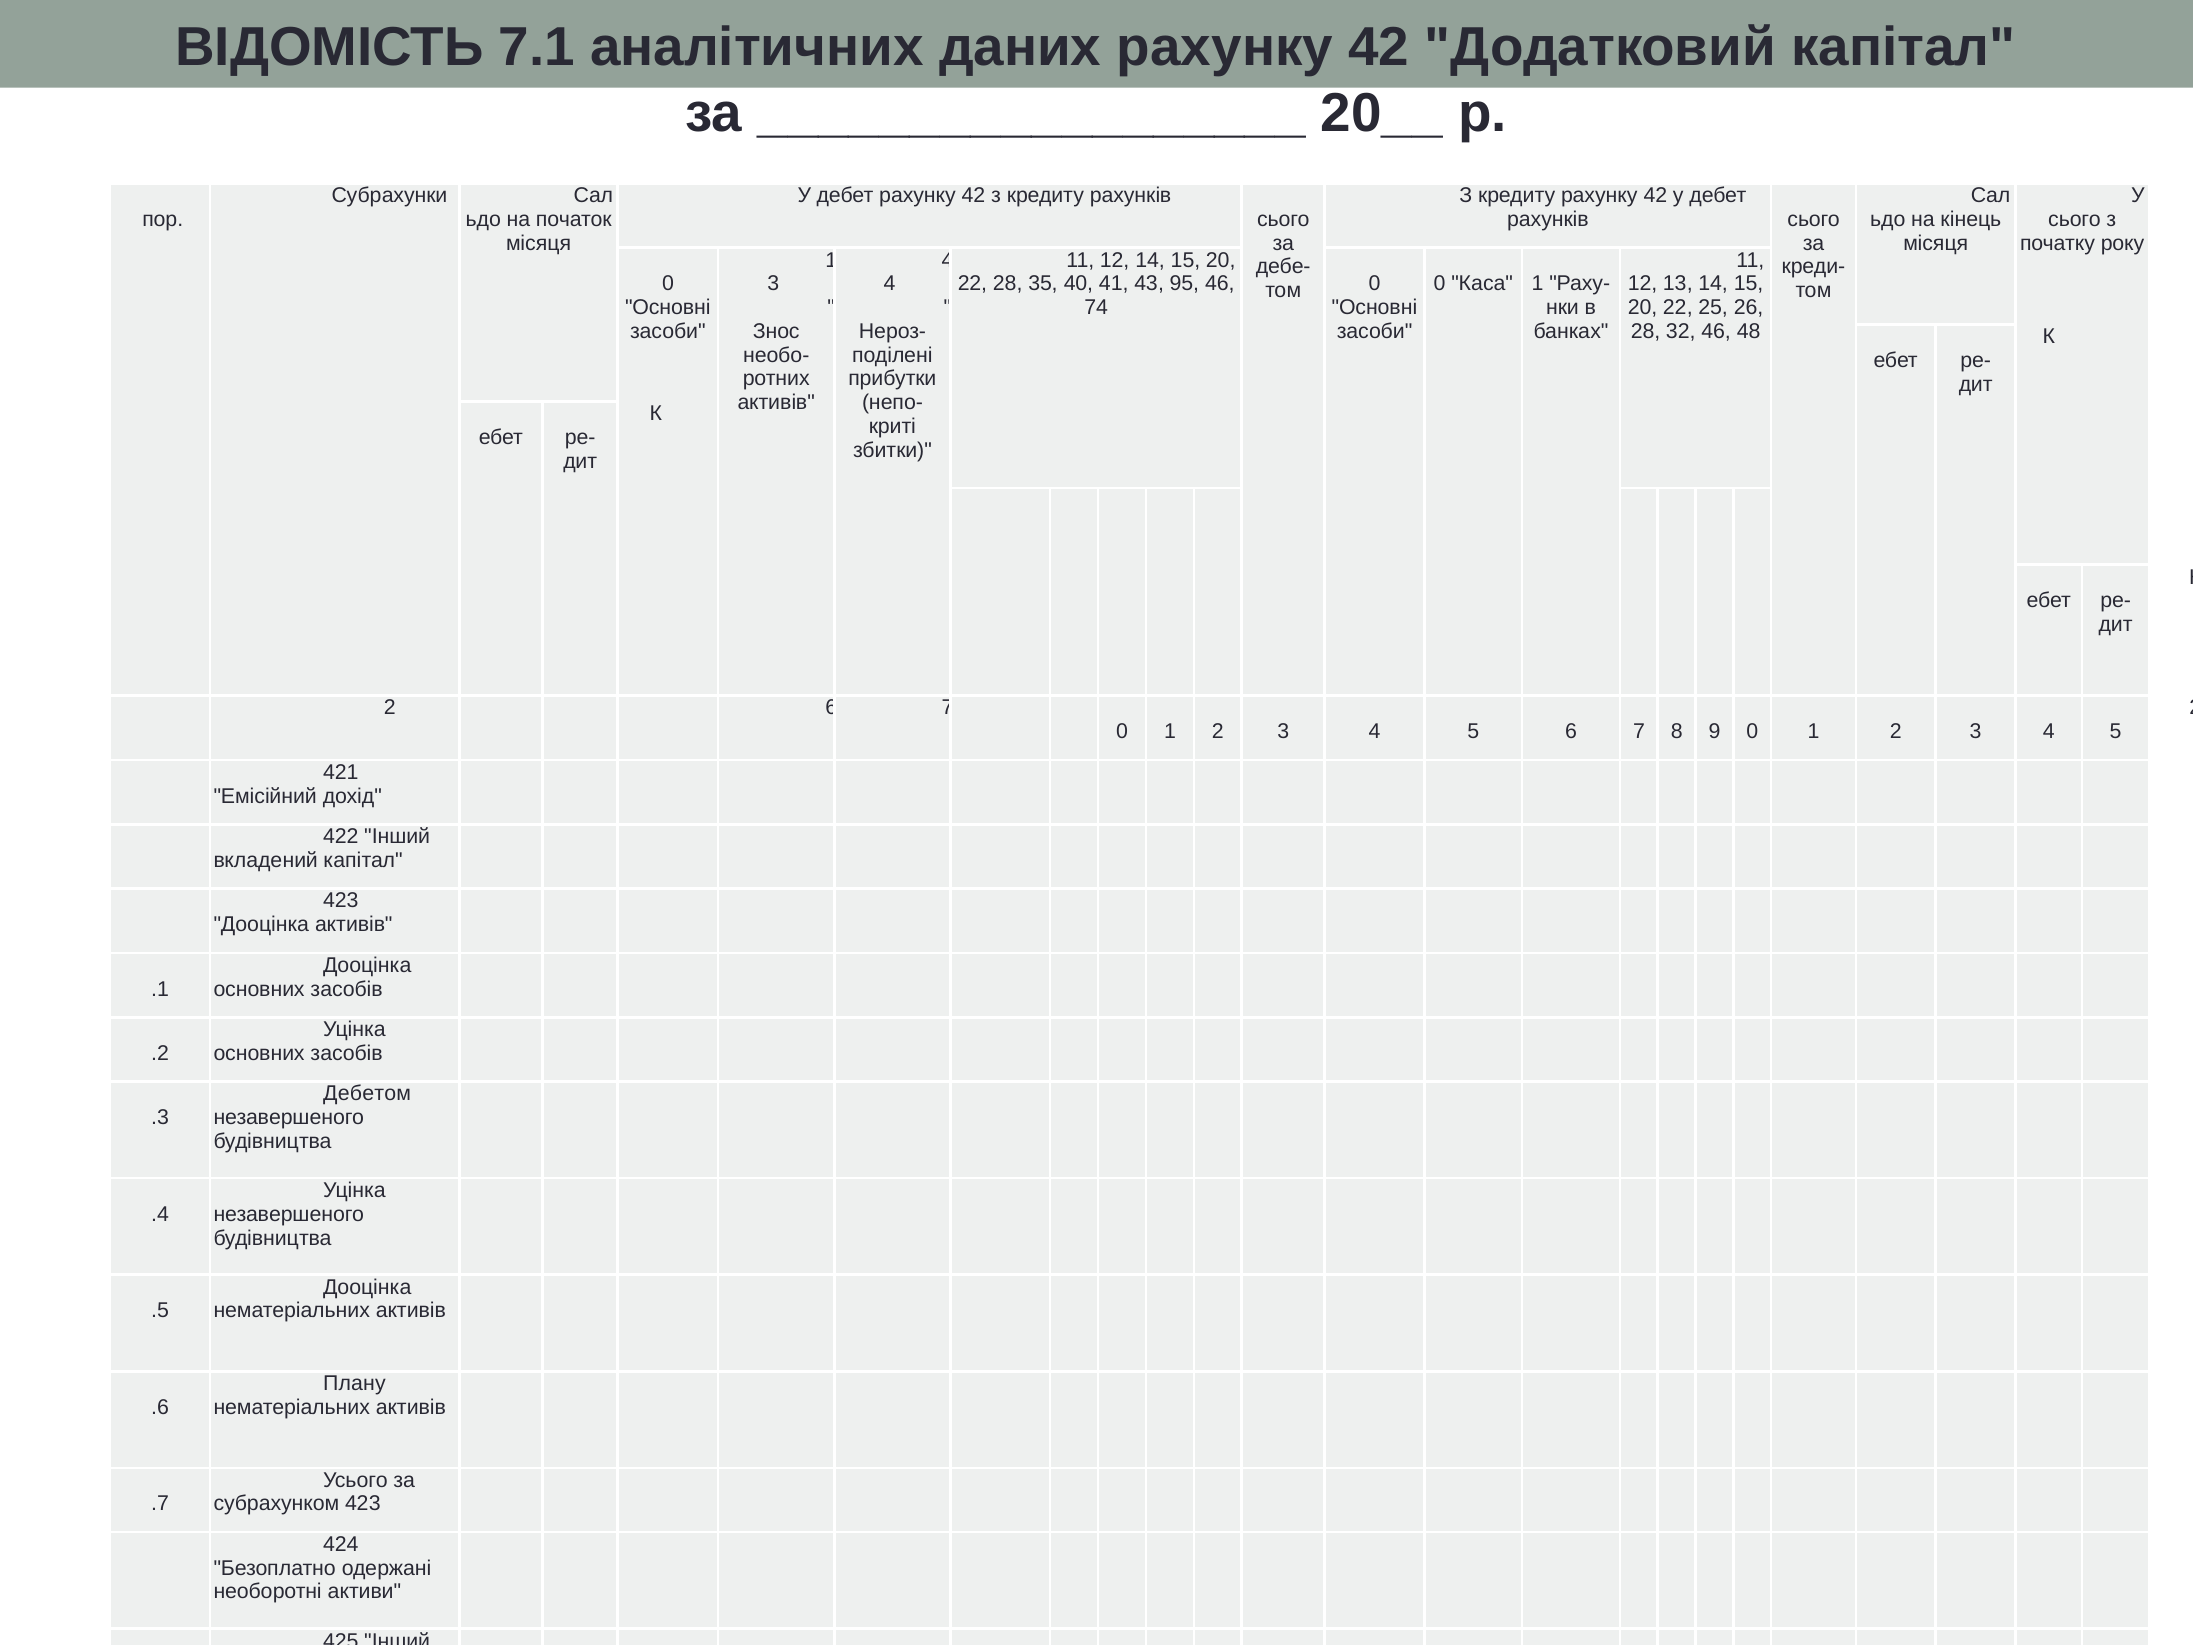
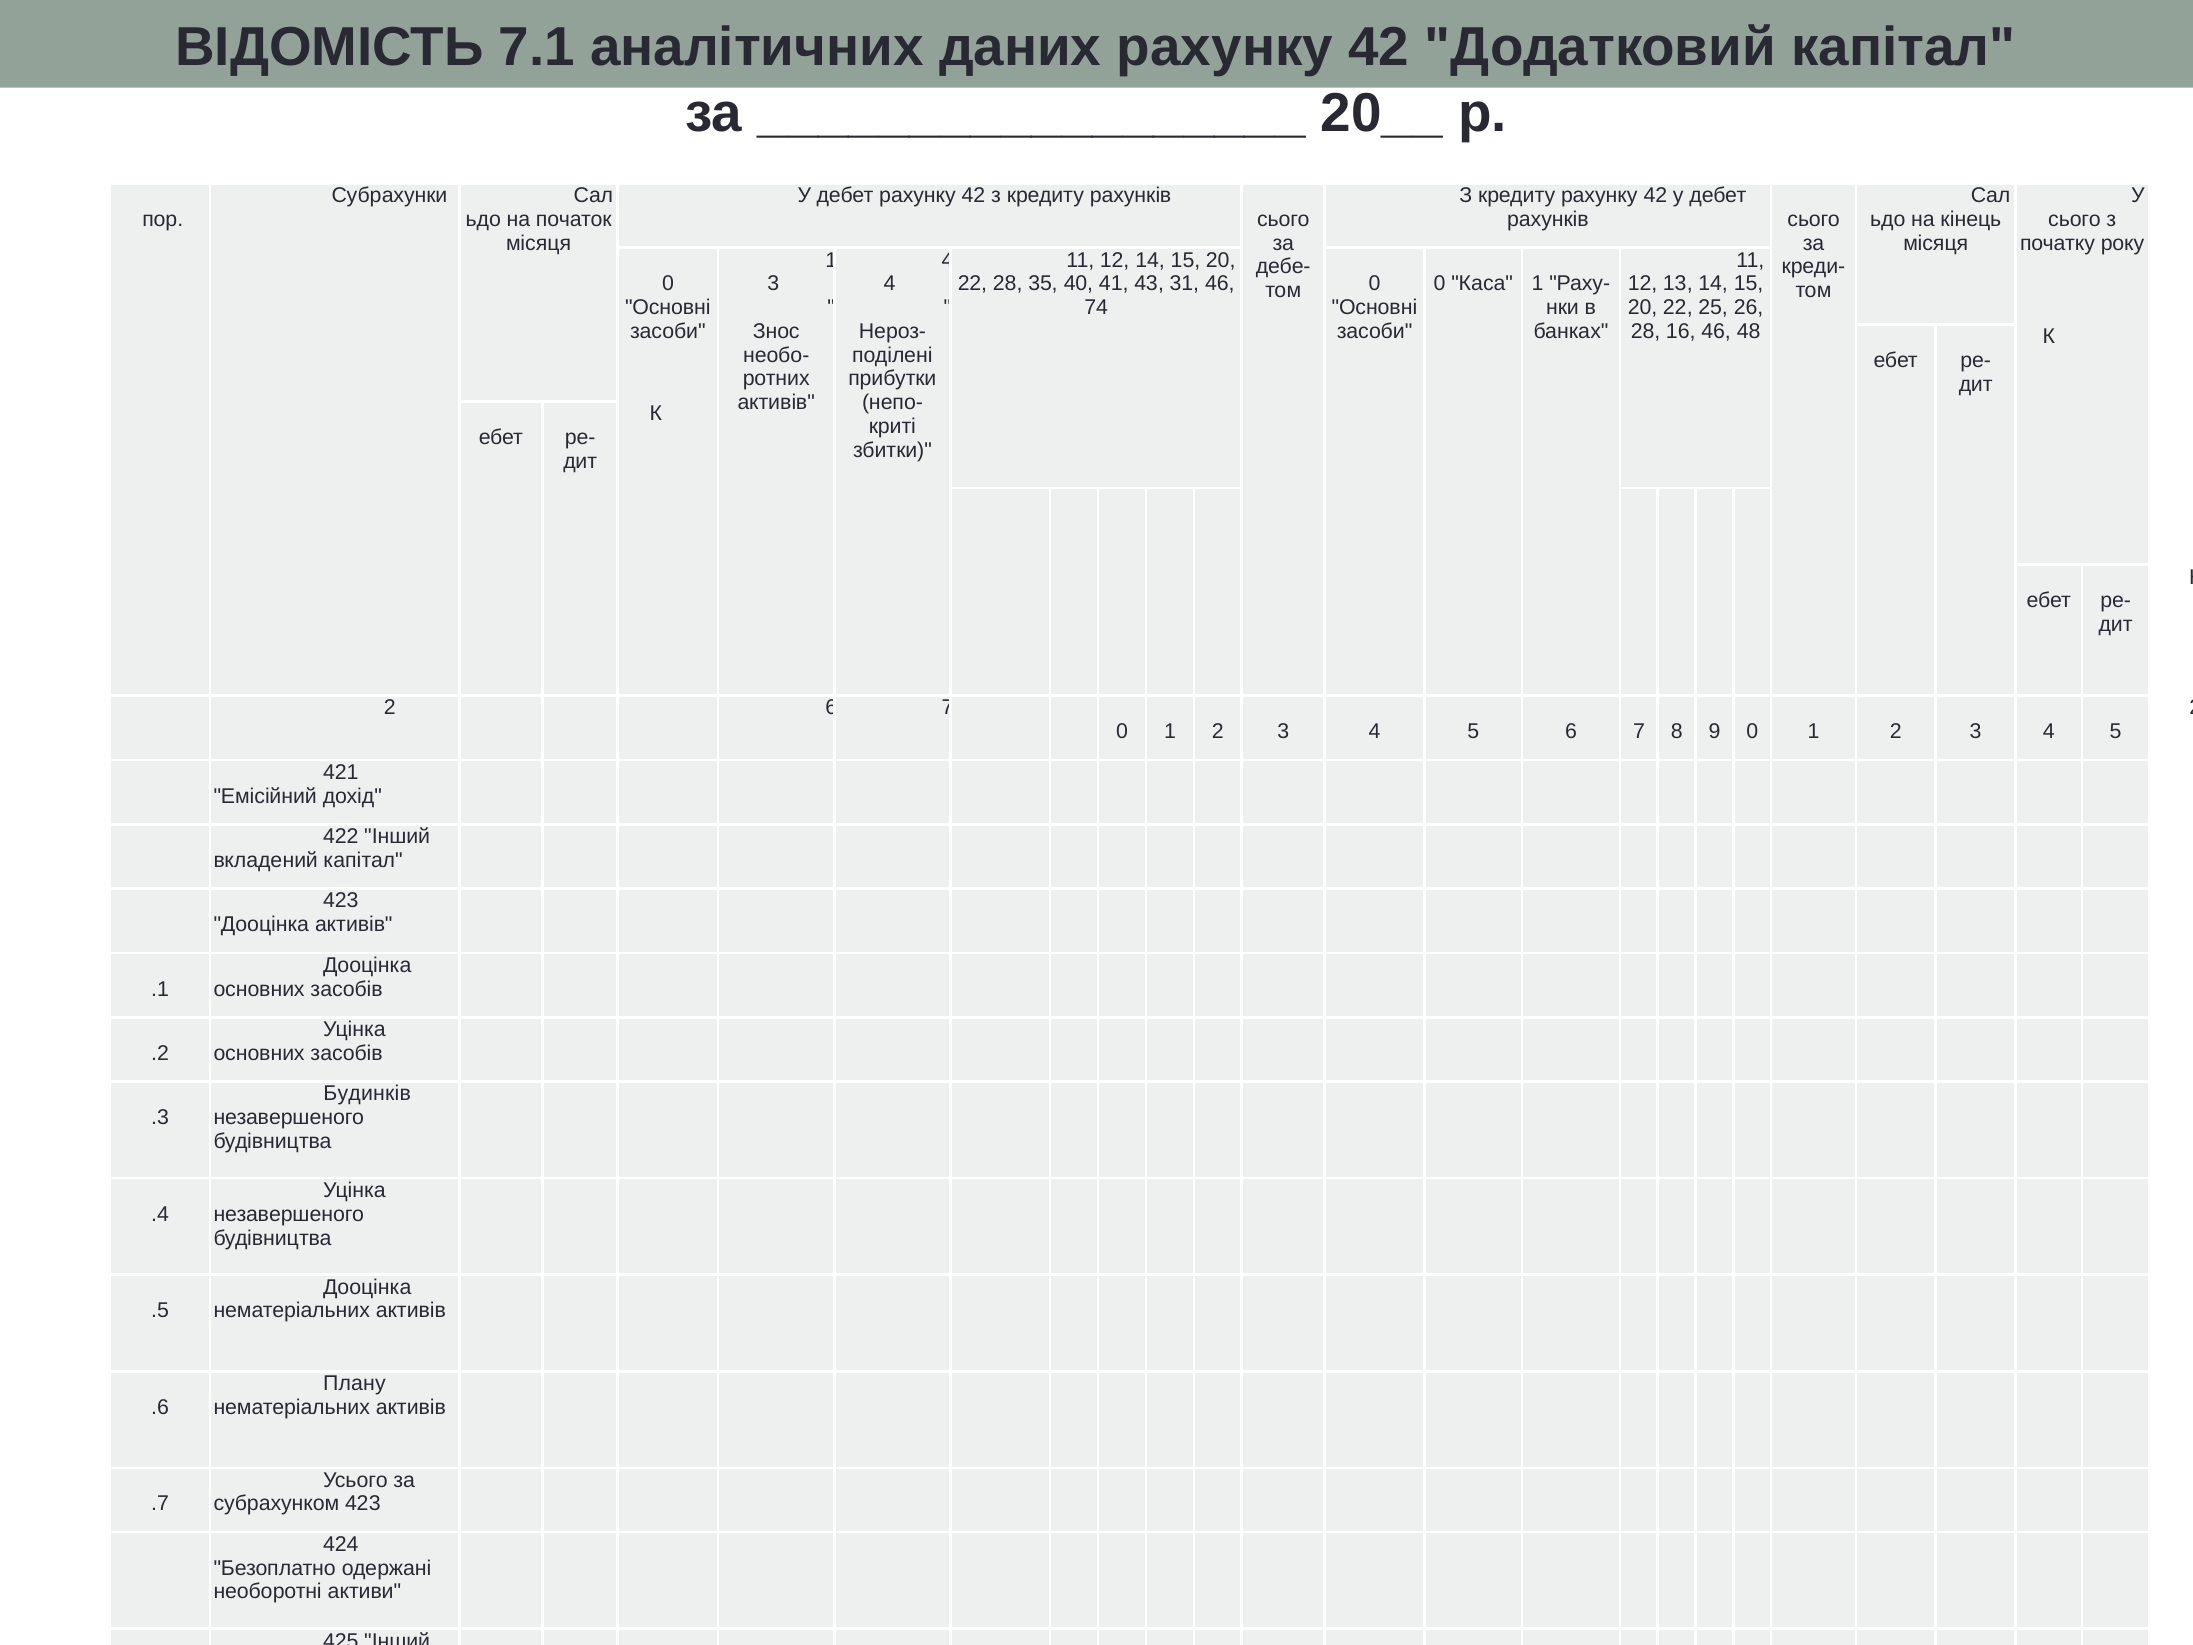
95: 95 -> 31
32: 32 -> 16
Дебетом: Дебетом -> Будинків
